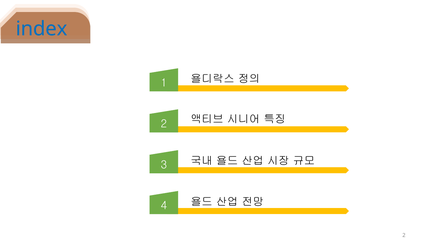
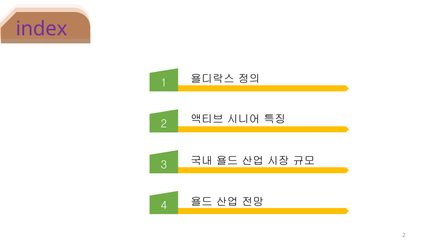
index colour: blue -> purple
